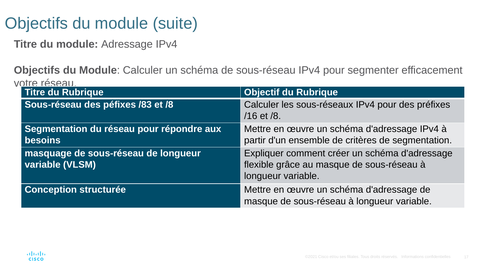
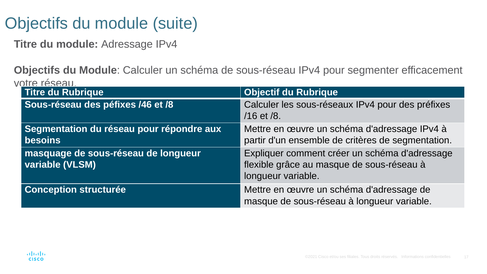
/83: /83 -> /46
